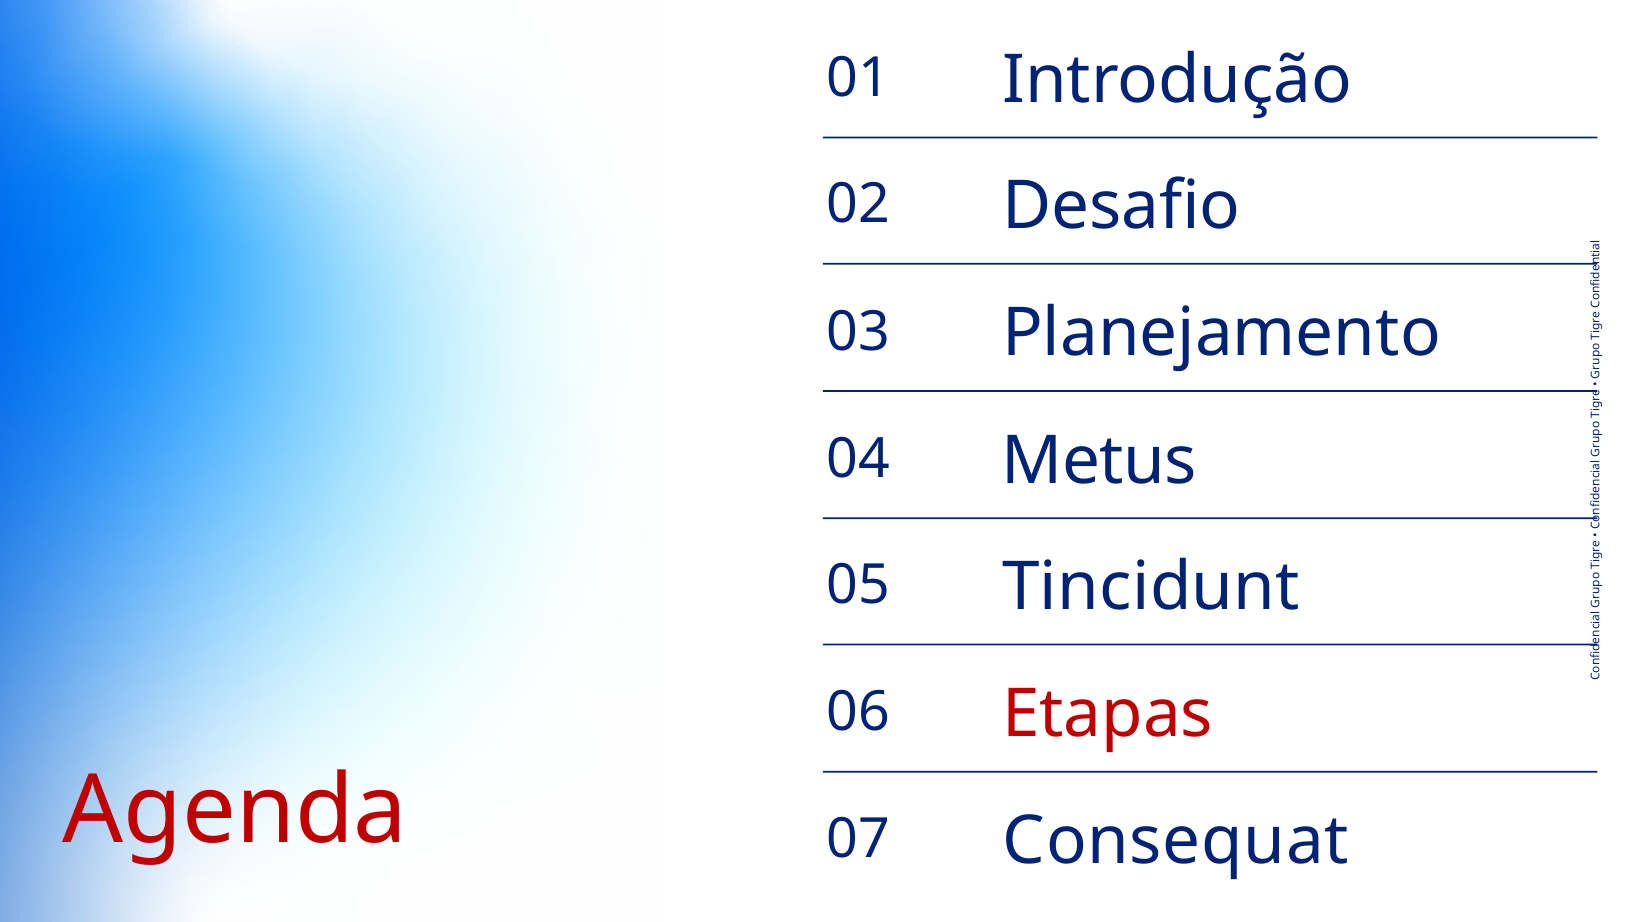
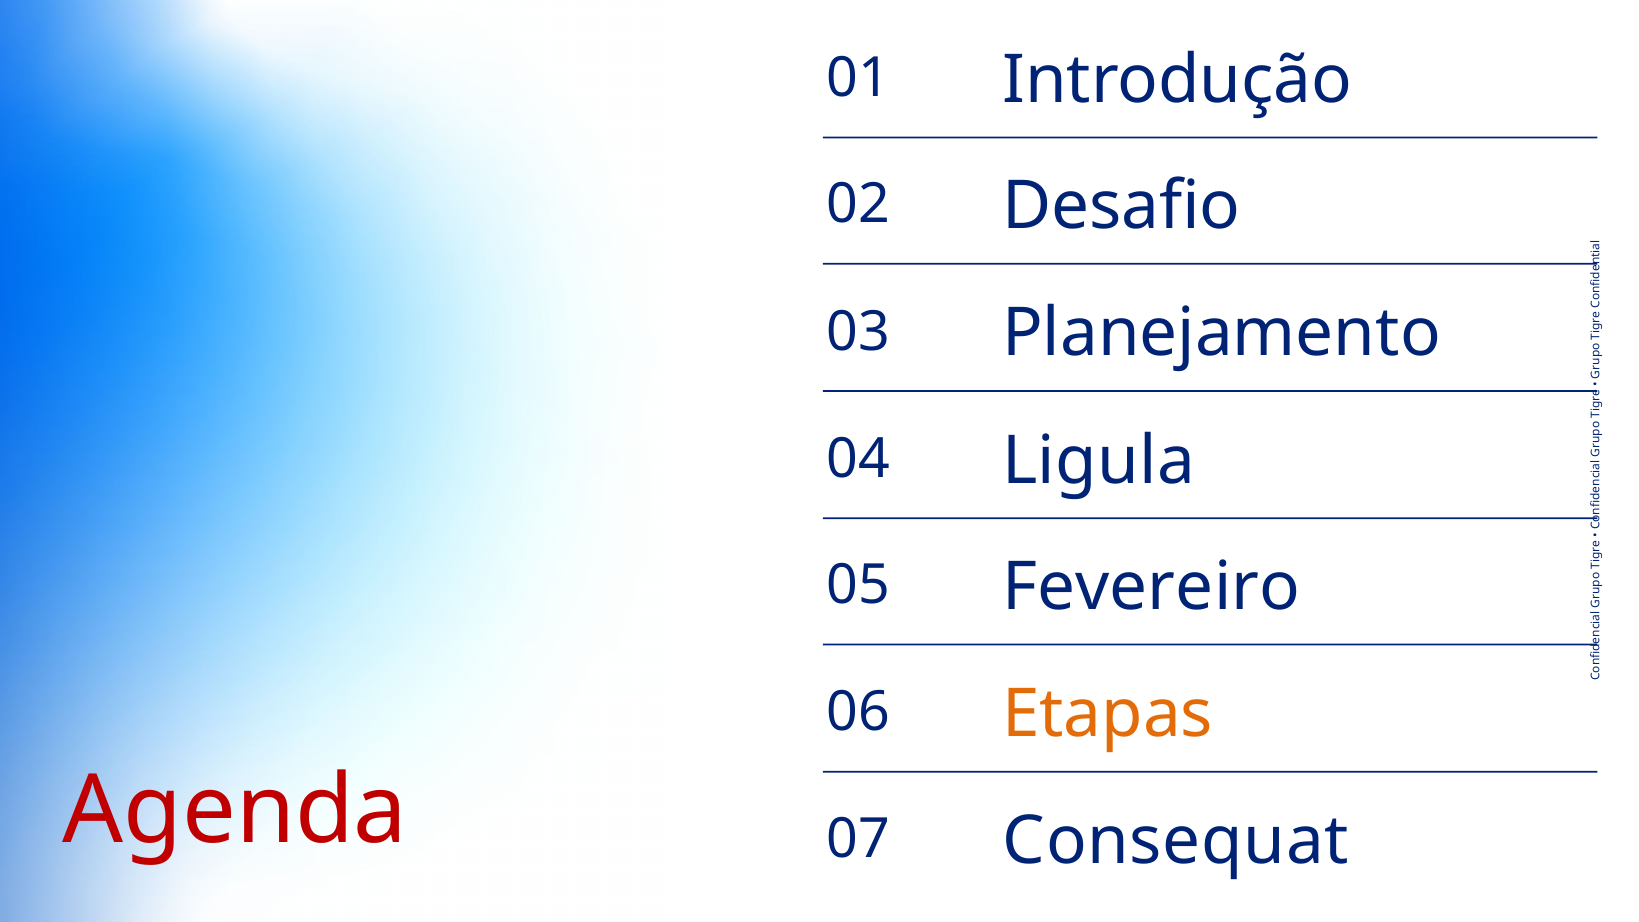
Metus: Metus -> Ligula
Tincidunt: Tincidunt -> Fevereiro
Etapas colour: red -> orange
